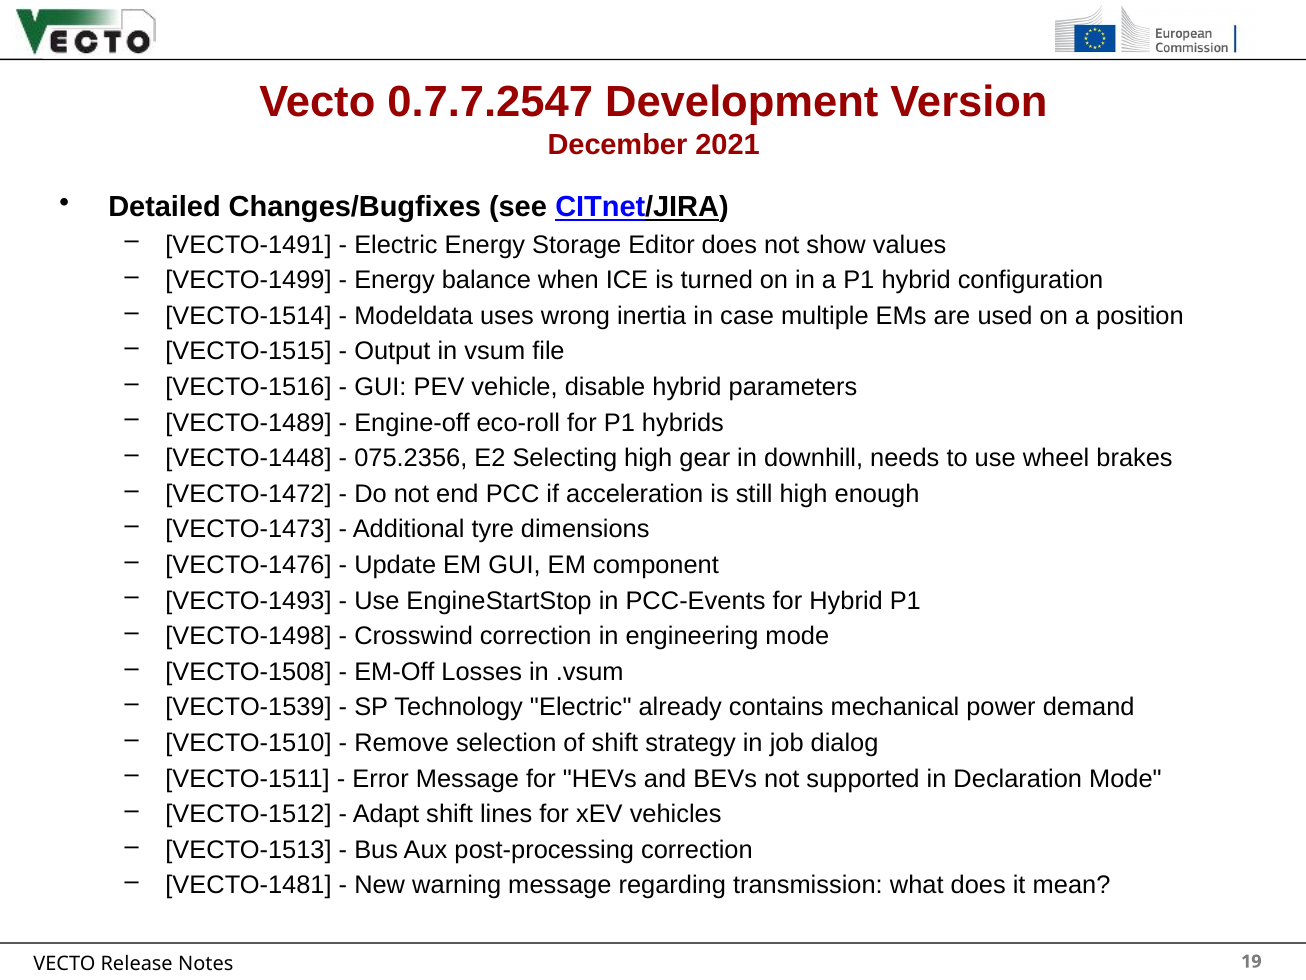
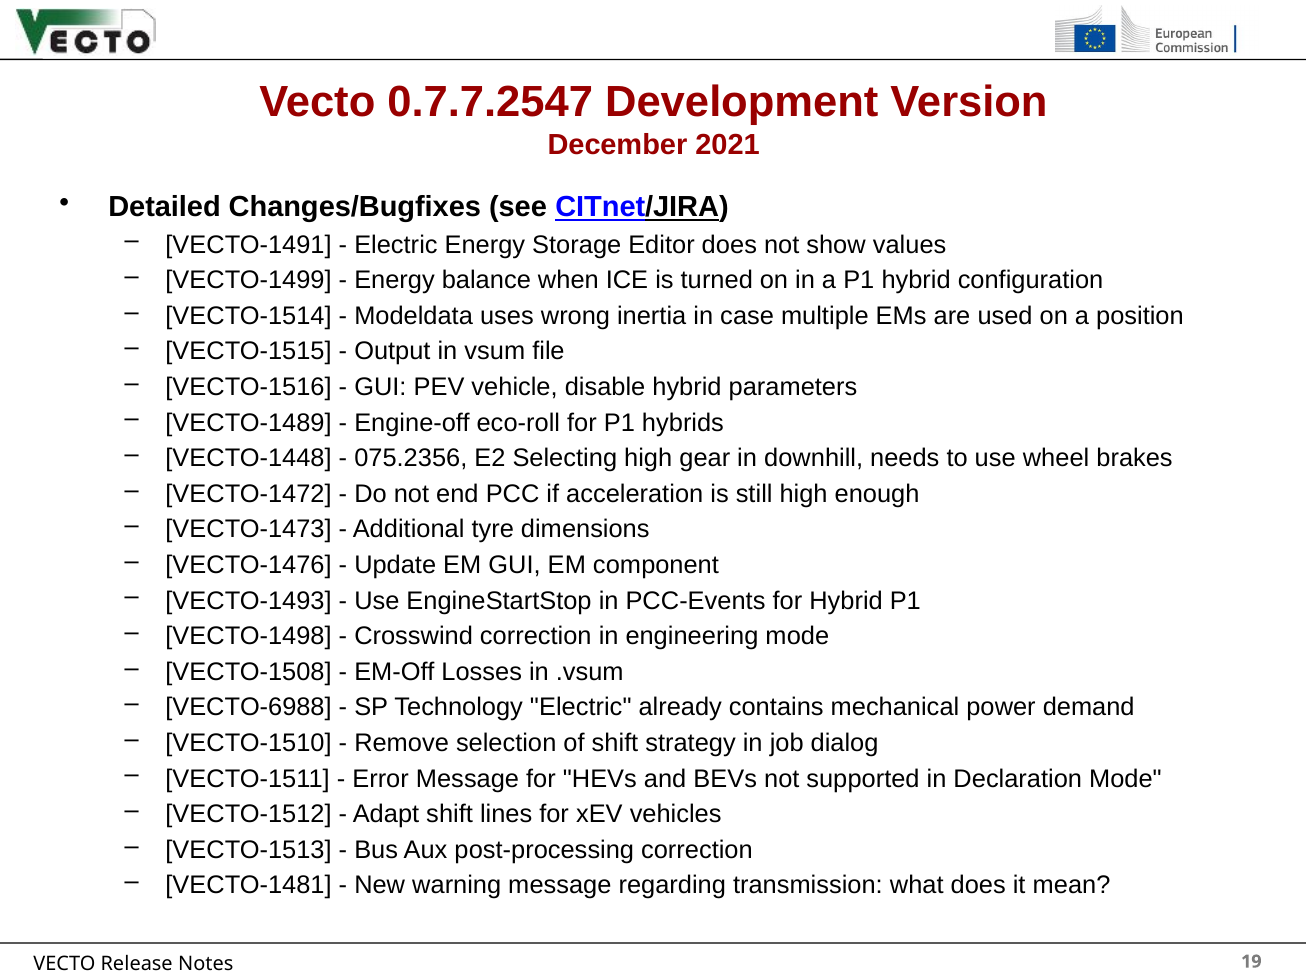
VECTO-1539: VECTO-1539 -> VECTO-6988
